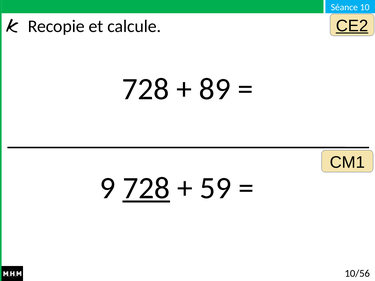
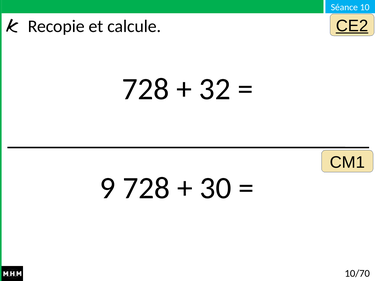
89: 89 -> 32
728 at (146, 188) underline: present -> none
59: 59 -> 30
10/56: 10/56 -> 10/70
